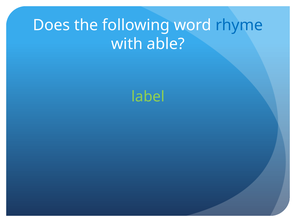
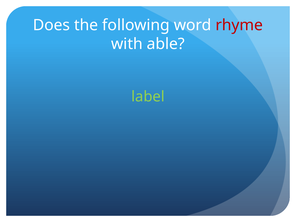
rhyme colour: blue -> red
